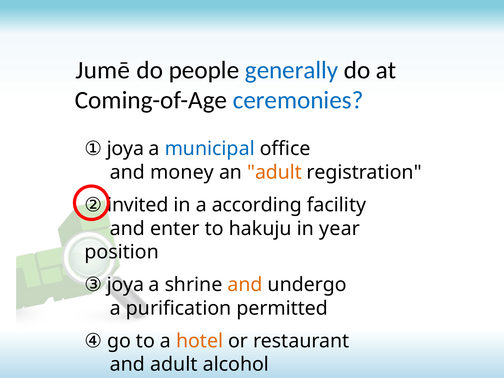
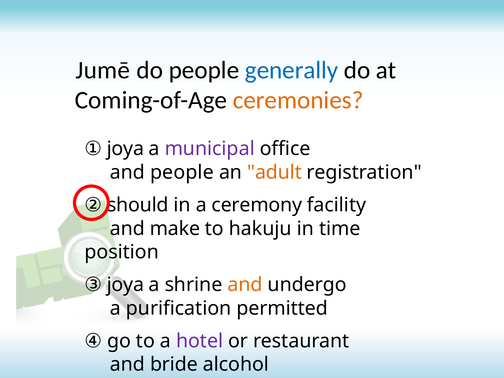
ceremonies colour: blue -> orange
municipal colour: blue -> purple
and money: money -> people
invited: invited -> should
according: according -> ceremony
enter: enter -> make
year: year -> time
hotel colour: orange -> purple
and adult: adult -> bride
